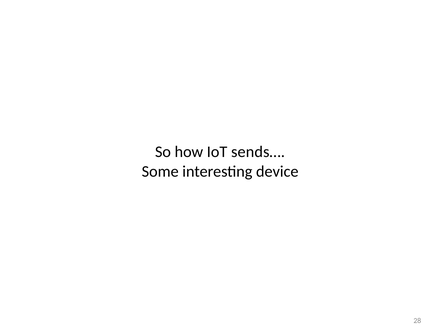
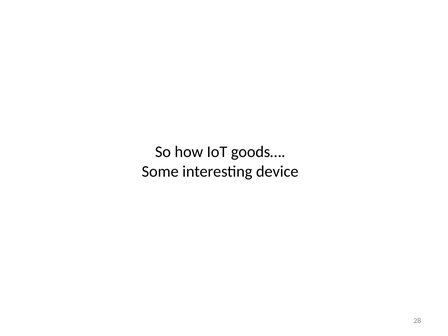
sends…: sends… -> goods…
